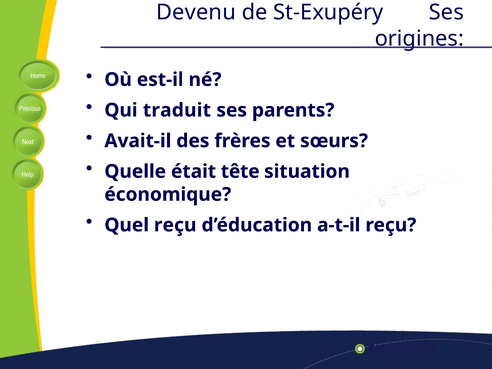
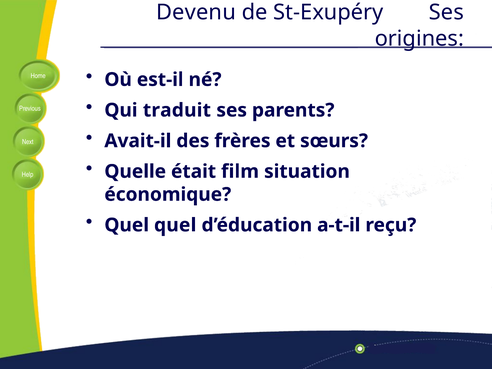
tête: tête -> film
Quel reçu: reçu -> quel
